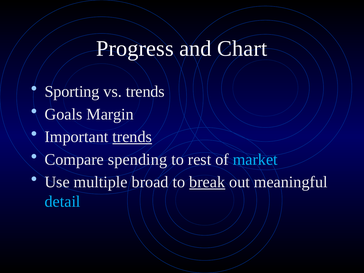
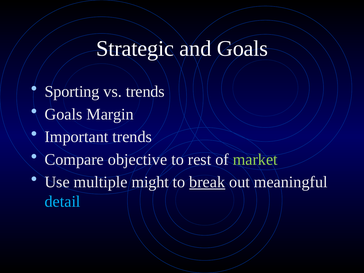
Progress: Progress -> Strategic
and Chart: Chart -> Goals
trends at (132, 137) underline: present -> none
spending: spending -> objective
market colour: light blue -> light green
broad: broad -> might
